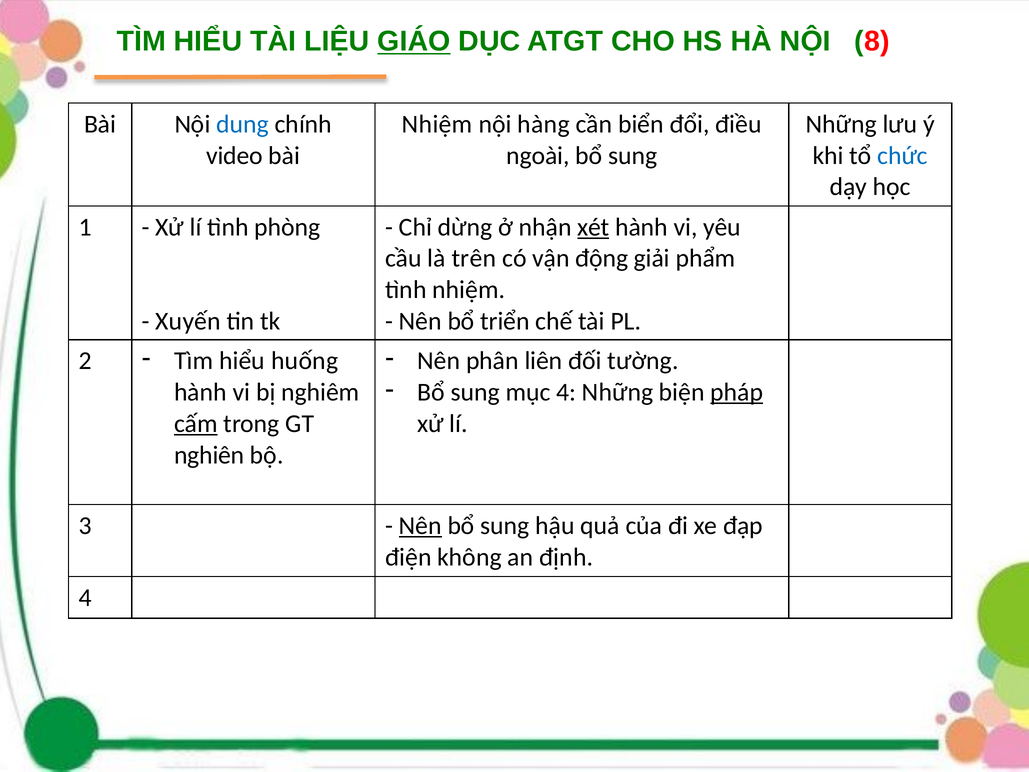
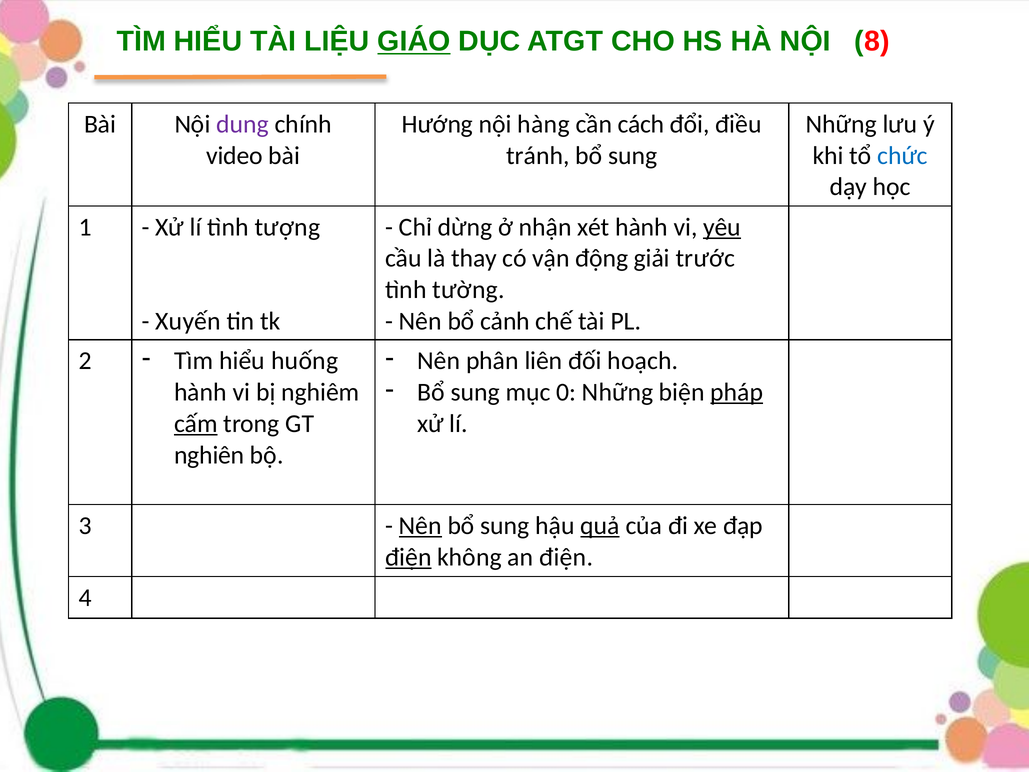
dung colour: blue -> purple
Nhiệm at (437, 124): Nhiệm -> Hướng
biển: biển -> cách
ngoài: ngoài -> tránh
phòng: phòng -> tượng
xét underline: present -> none
yêu underline: none -> present
trên: trên -> thay
phẩm: phẩm -> trước
tình nhiệm: nhiệm -> tường
triển: triển -> cảnh
tường: tường -> hoạch
mục 4: 4 -> 0
quả underline: none -> present
điện at (408, 557) underline: none -> present
an định: định -> điện
